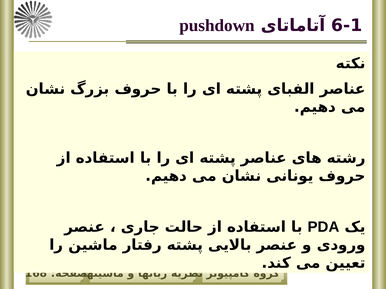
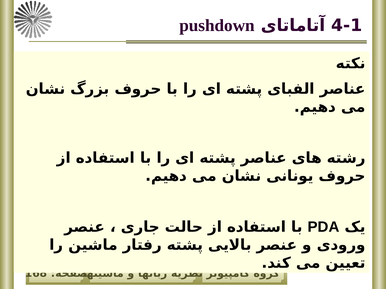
6-1: 6-1 -> 4-1
